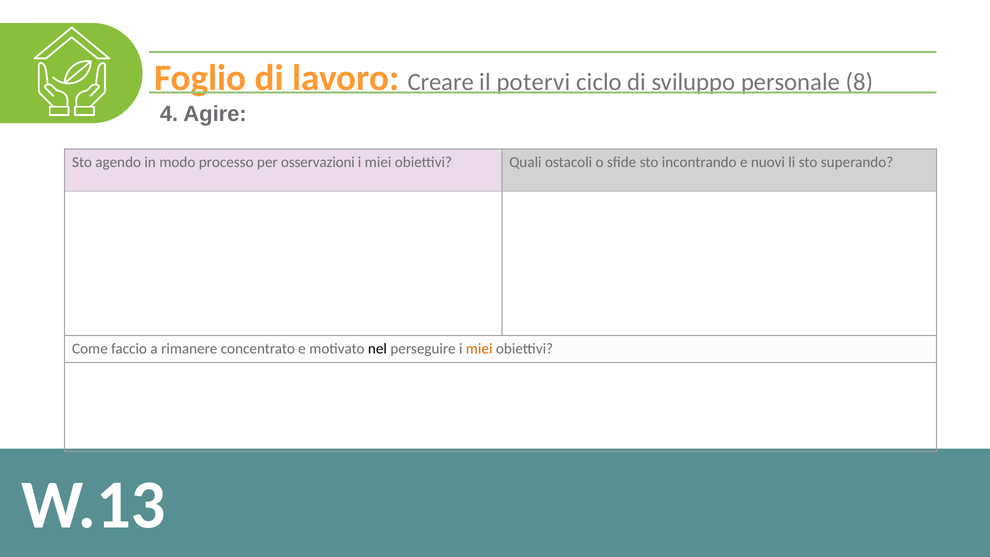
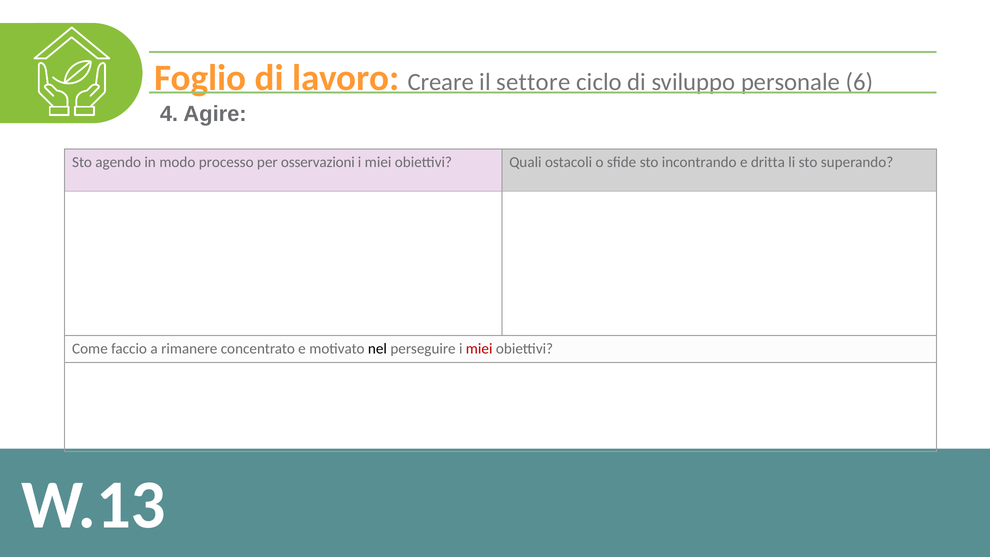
potervi: potervi -> settore
8: 8 -> 6
nuovi: nuovi -> dritta
miei at (479, 349) colour: orange -> red
